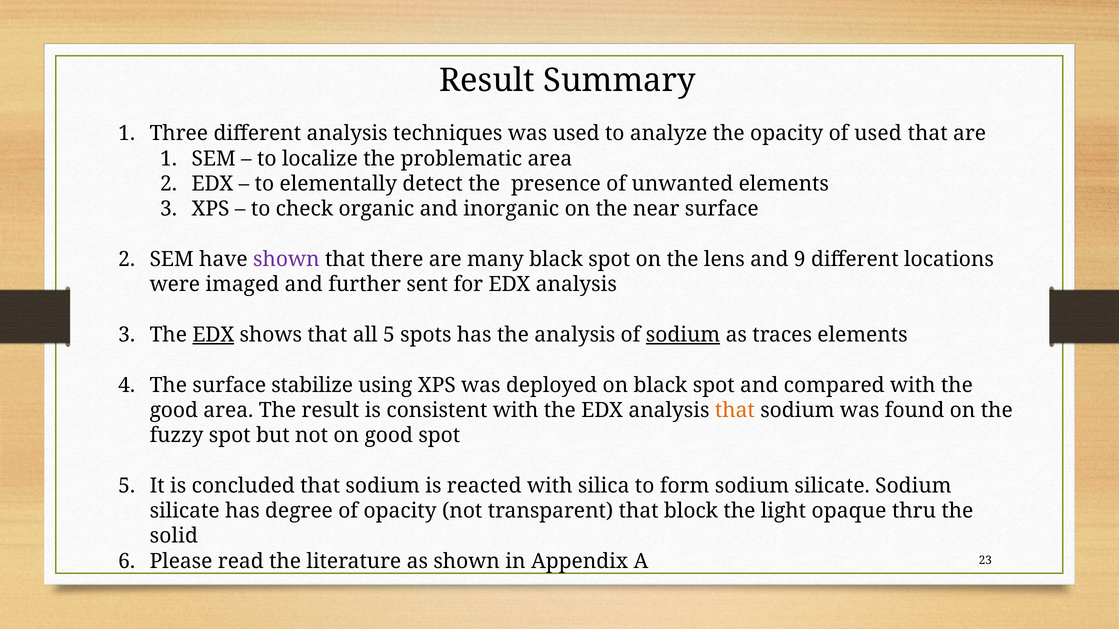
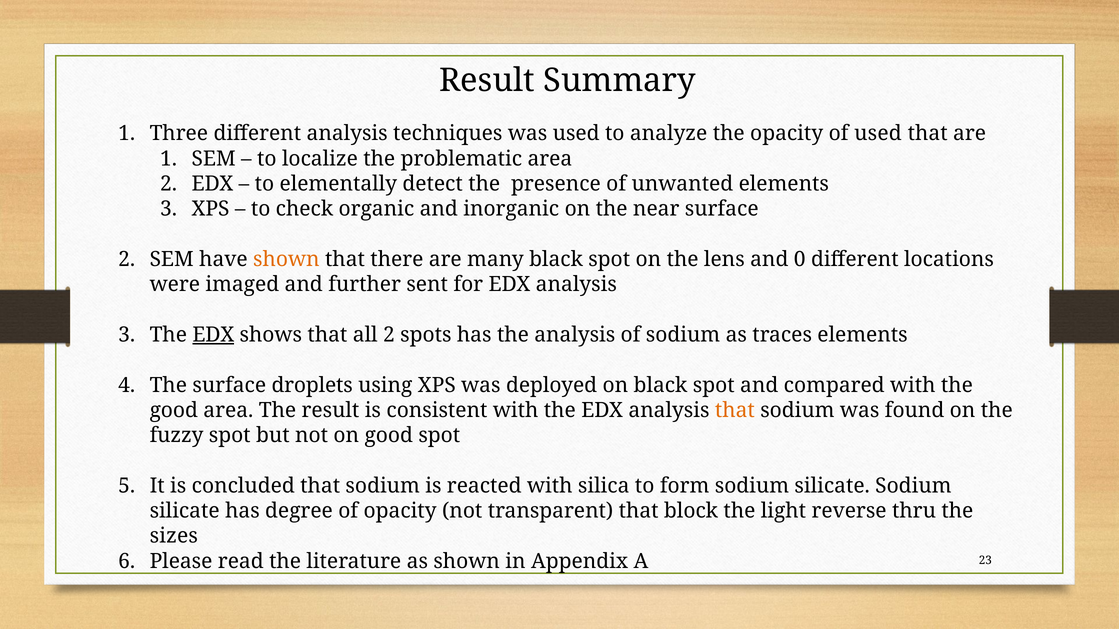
shown at (286, 259) colour: purple -> orange
9: 9 -> 0
all 5: 5 -> 2
sodium at (683, 335) underline: present -> none
stabilize: stabilize -> droplets
opaque: opaque -> reverse
solid: solid -> sizes
